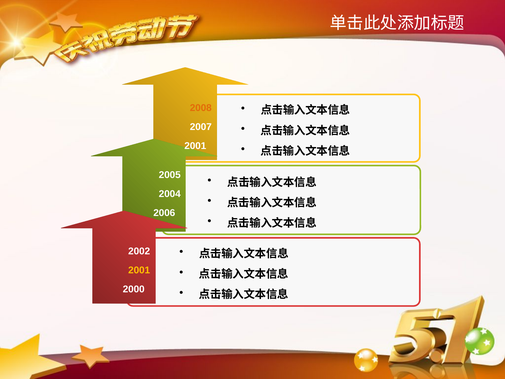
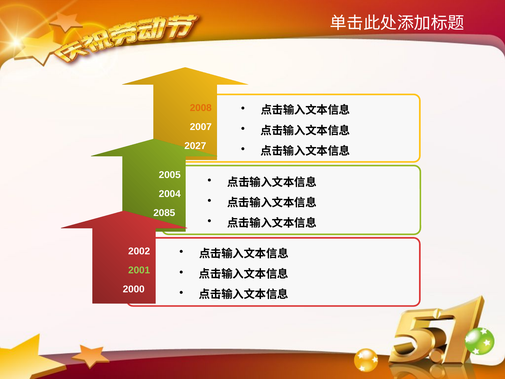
2001 at (195, 146): 2001 -> 2027
2006: 2006 -> 2085
2001 at (139, 270) colour: yellow -> light green
